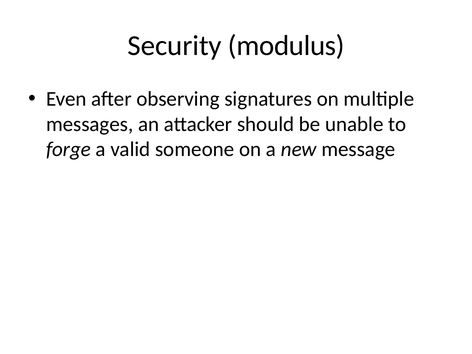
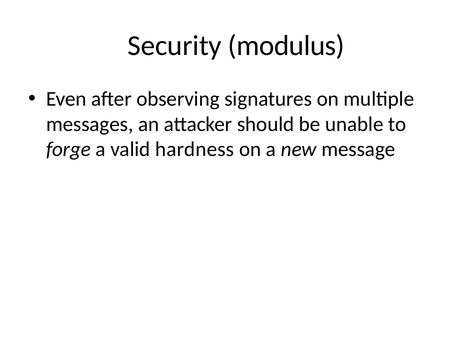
someone: someone -> hardness
